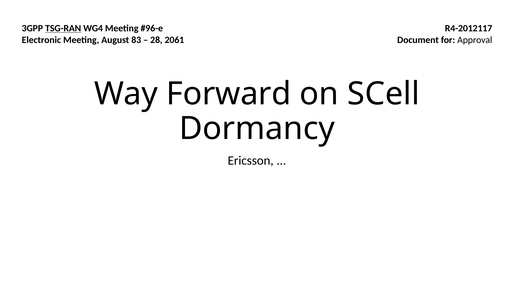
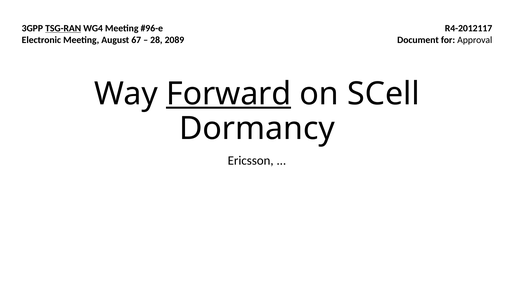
83: 83 -> 67
2061: 2061 -> 2089
Forward underline: none -> present
